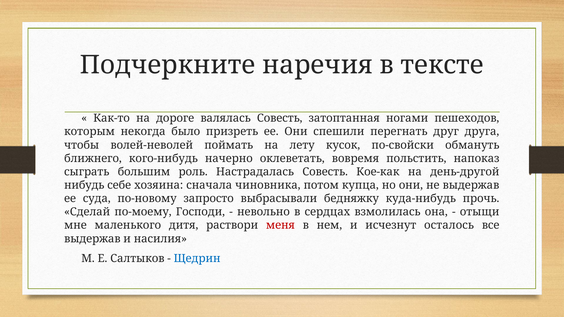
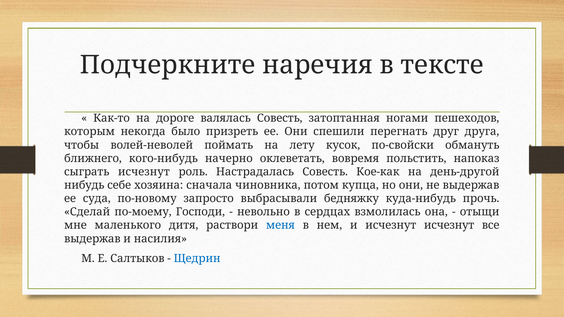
сыграть большим: большим -> исчезнут
меня colour: red -> blue
исчезнут осталось: осталось -> исчезнут
